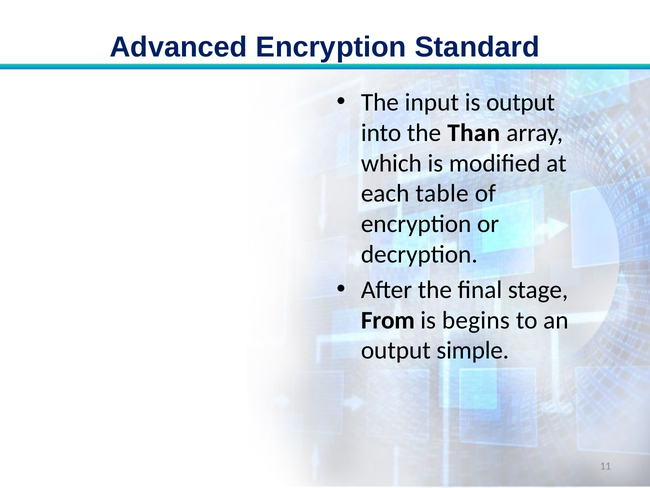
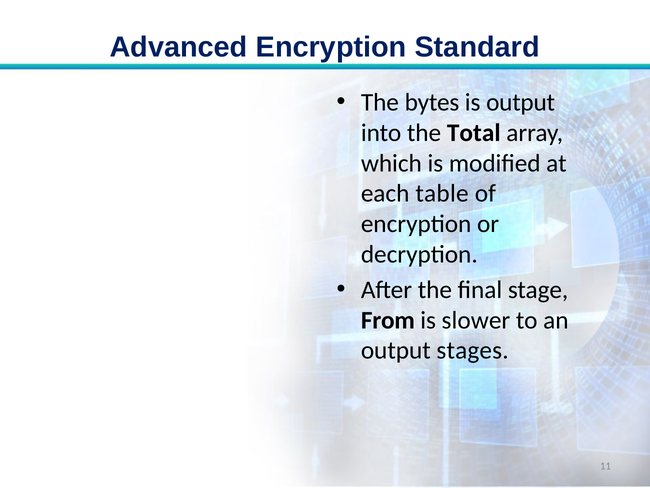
input: input -> bytes
Than: Than -> Total
begins: begins -> slower
simple: simple -> stages
